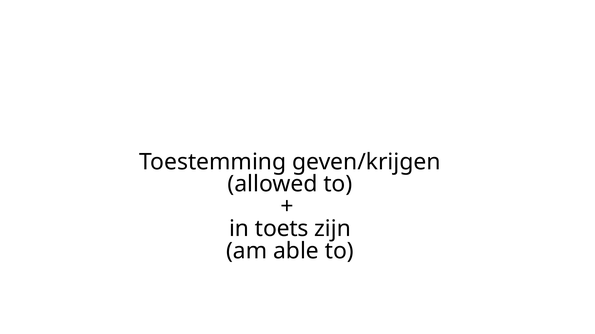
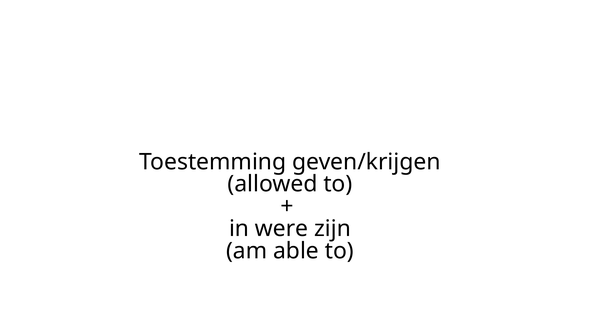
toets: toets -> were
